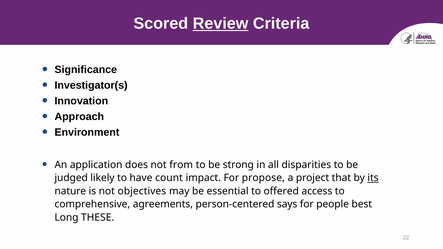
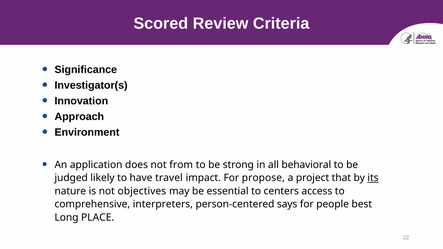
Review underline: present -> none
disparities: disparities -> behavioral
count: count -> travel
offered: offered -> centers
agreements: agreements -> interpreters
THESE: THESE -> PLACE
